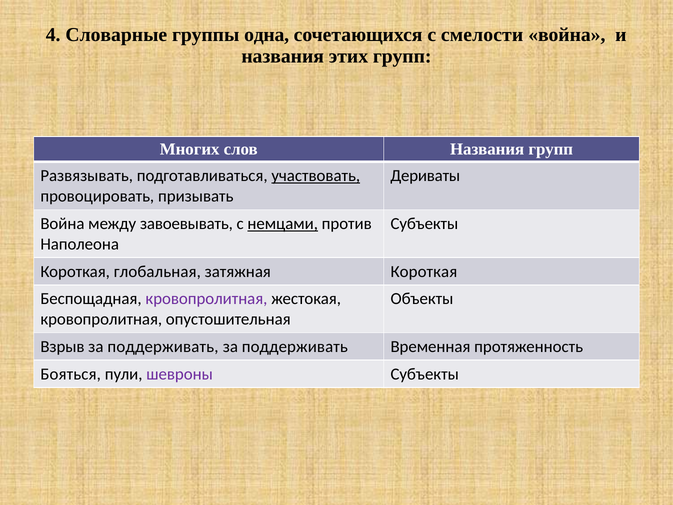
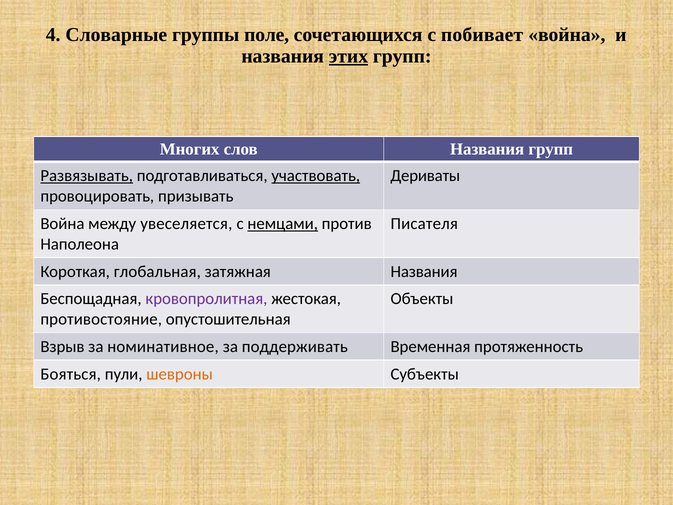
одна: одна -> поле
смелости: смелости -> побивает
этих underline: none -> present
Развязывать underline: none -> present
завоевывать: завоевывать -> увеселяется
Субъекты at (424, 224): Субъекты -> Писателя
затяжная Короткая: Короткая -> Названия
кровопролитная at (101, 319): кровопролитная -> противостояние
поддерживать at (163, 346): поддерживать -> номинативное
шевроны colour: purple -> orange
